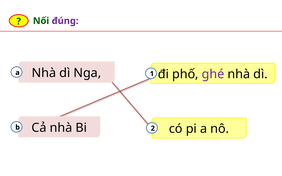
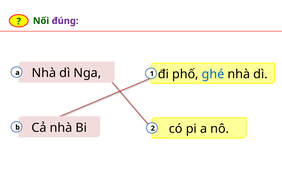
ghé colour: purple -> blue
